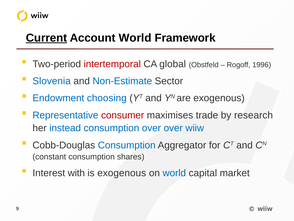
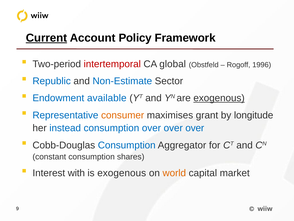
Account World: World -> Policy
Slovenia: Slovenia -> Republic
choosing: choosing -> available
exogenous at (219, 98) underline: none -> present
consumer colour: red -> orange
trade: trade -> grant
research: research -> longitude
wiiw at (195, 128): wiiw -> over
world at (174, 173) colour: blue -> orange
